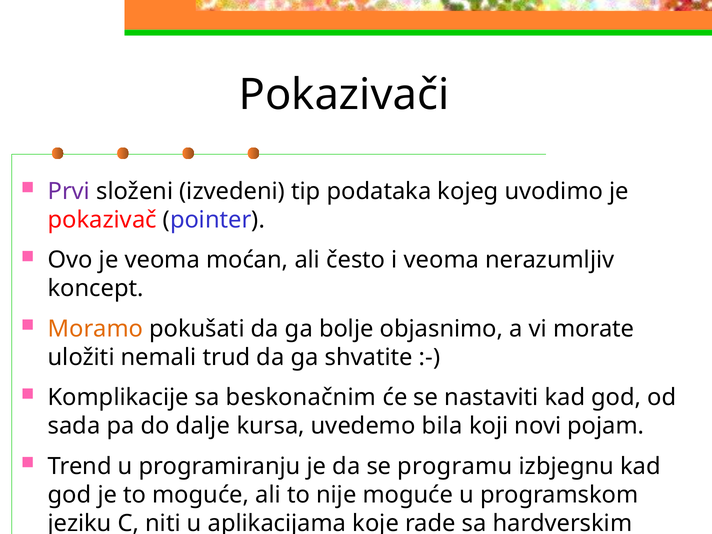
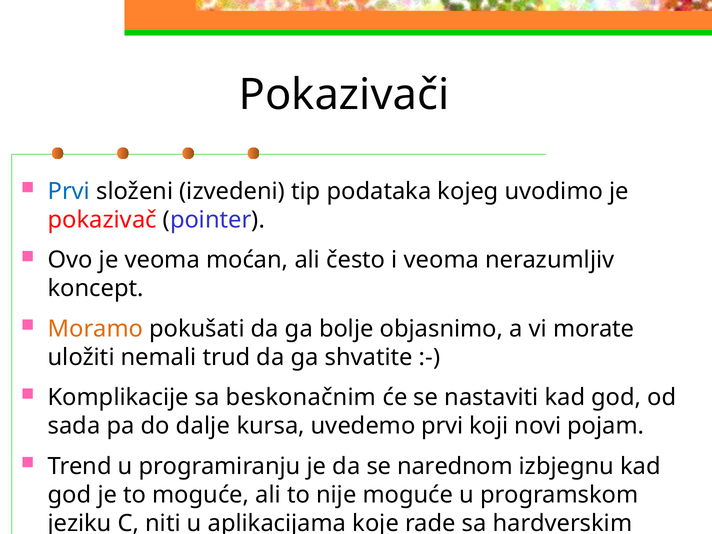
Prvi at (69, 191) colour: purple -> blue
uvedemo bila: bila -> prvi
programu: programu -> narednom
